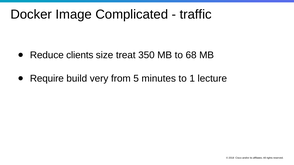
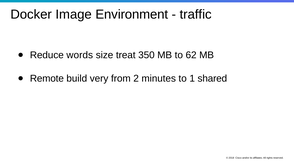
Complicated: Complicated -> Environment
clients: clients -> words
68: 68 -> 62
Require: Require -> Remote
5: 5 -> 2
lecture: lecture -> shared
